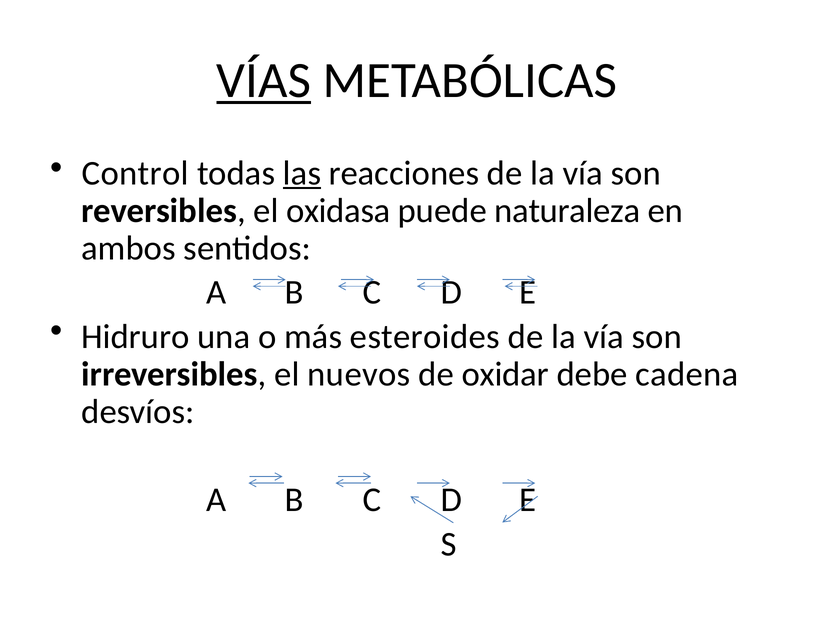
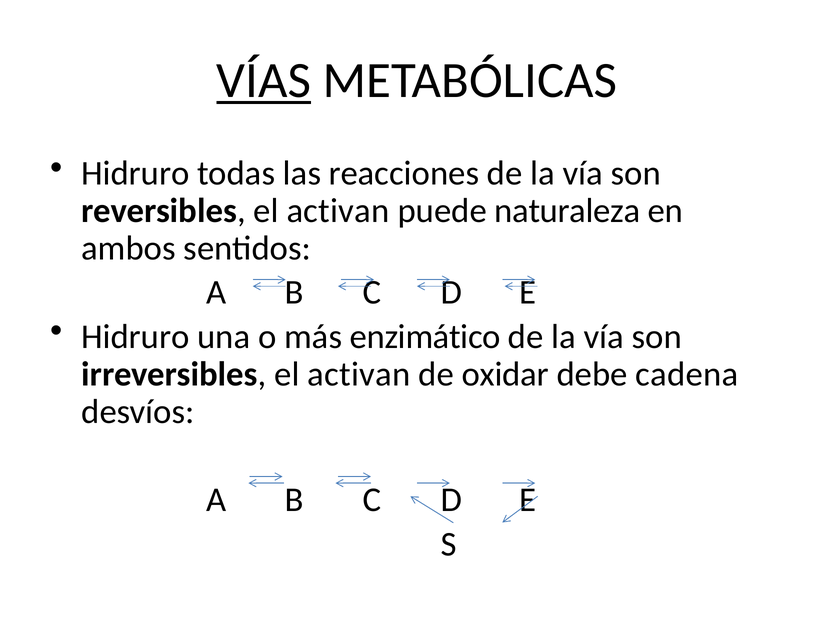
Control at (135, 173): Control -> Hidruro
las underline: present -> none
reversibles el oxidasa: oxidasa -> activan
esteroides: esteroides -> enzimático
irreversibles el nuevos: nuevos -> activan
